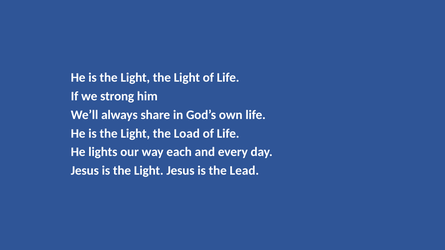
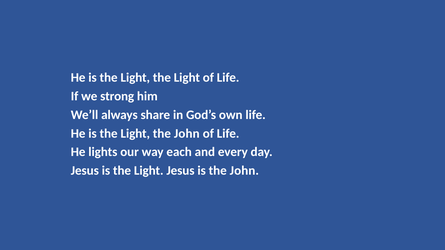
Light the Load: Load -> John
is the Lead: Lead -> John
